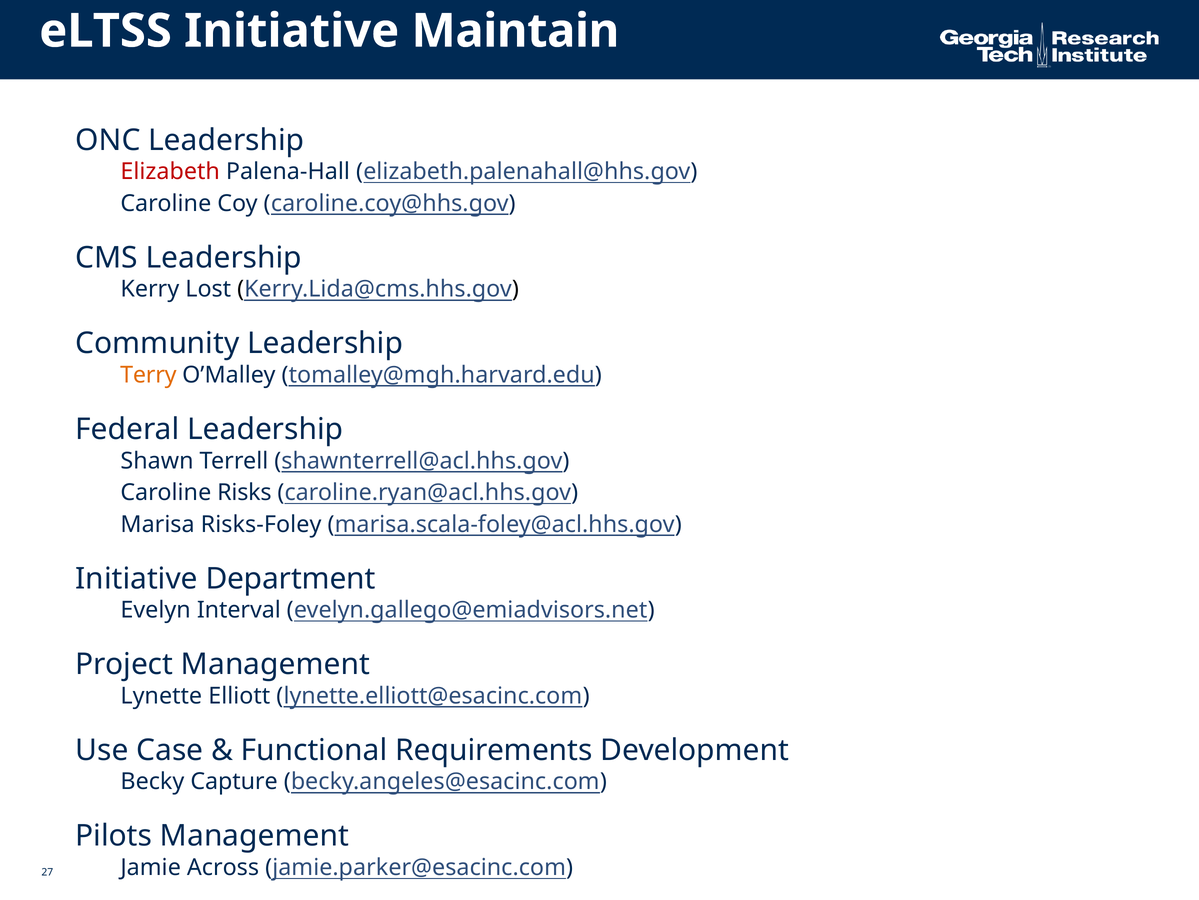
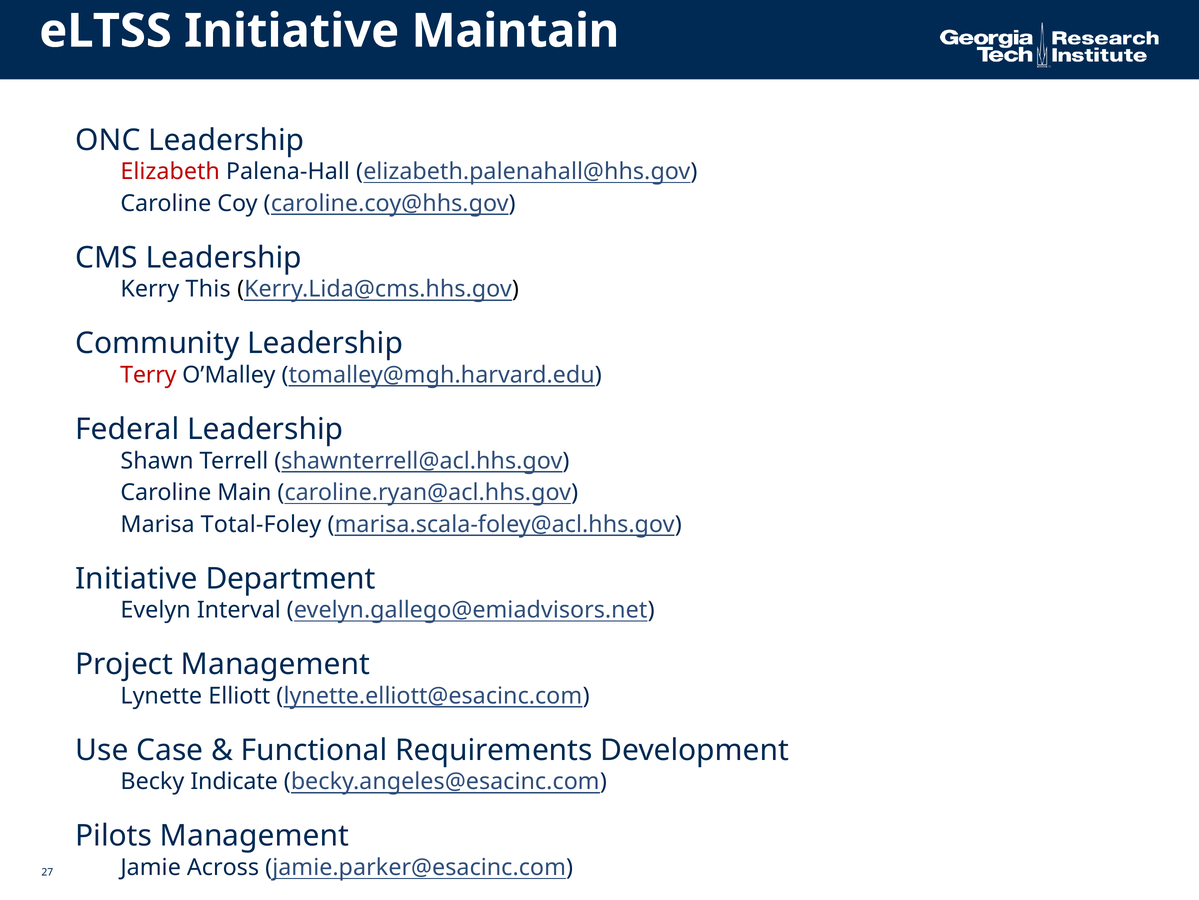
Lost: Lost -> This
Terry colour: orange -> red
Risks: Risks -> Main
Risks-Foley: Risks-Foley -> Total-Foley
Capture: Capture -> Indicate
